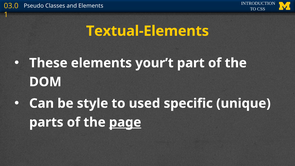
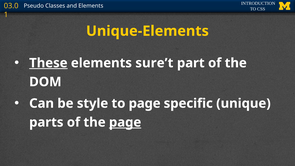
Textual-Elements: Textual-Elements -> Unique-Elements
These underline: none -> present
your’t: your’t -> sure’t
to used: used -> page
